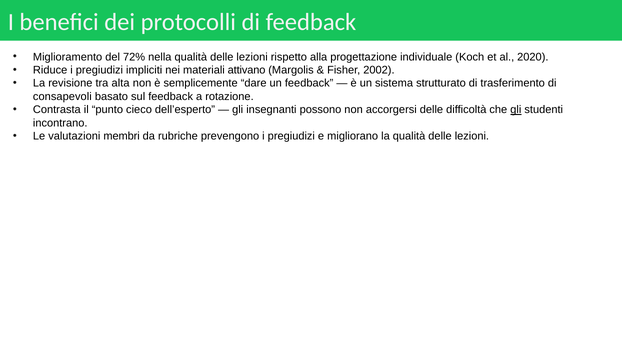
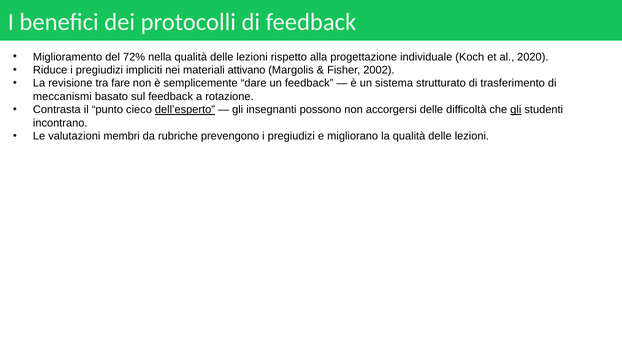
alta: alta -> fare
consapevoli: consapevoli -> meccanismi
dell’esperto underline: none -> present
